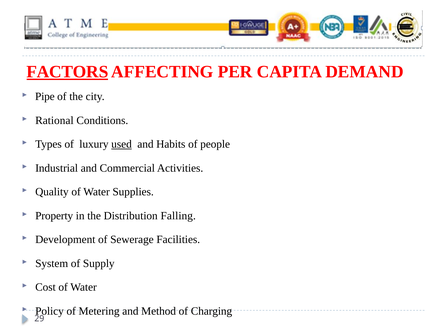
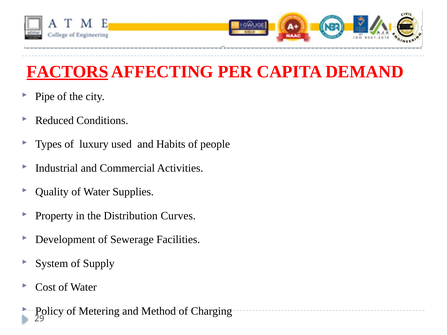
Rational: Rational -> Reduced
used underline: present -> none
Falling: Falling -> Curves
